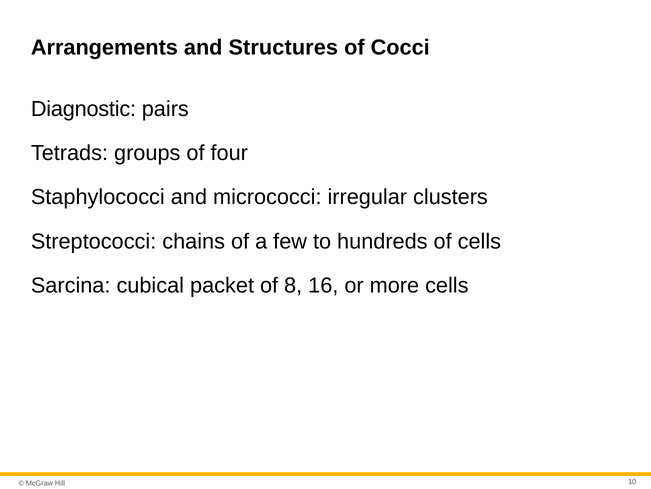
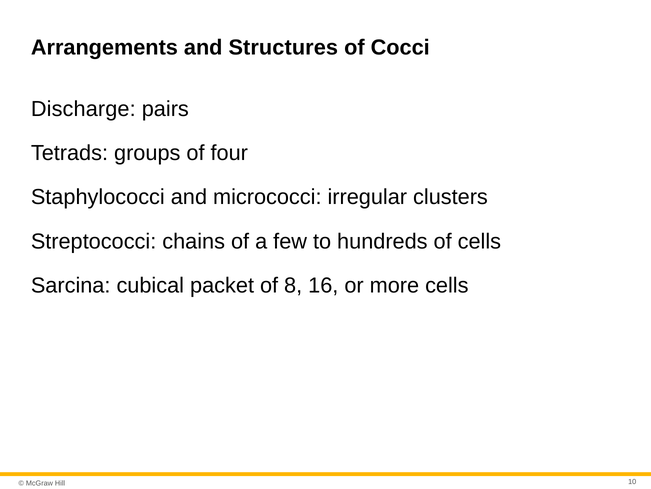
Diagnostic: Diagnostic -> Discharge
